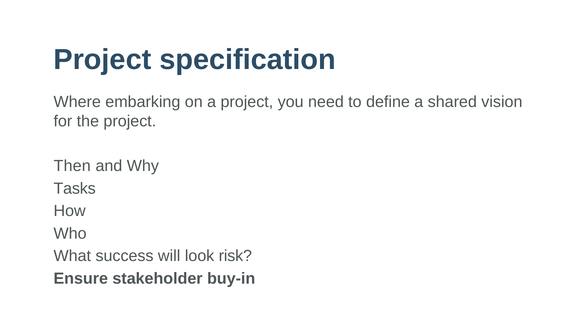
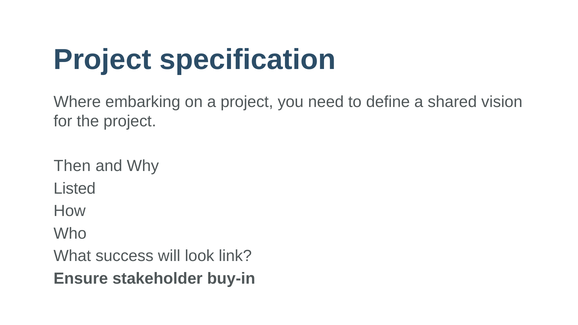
Tasks: Tasks -> Listed
risk: risk -> link
